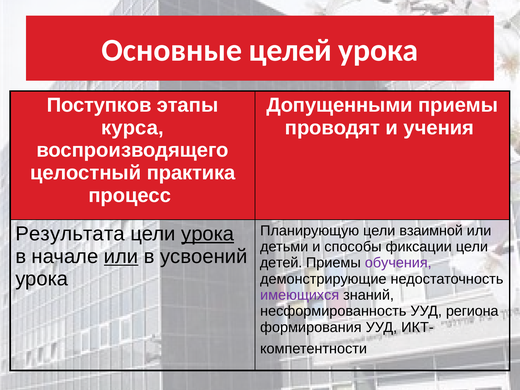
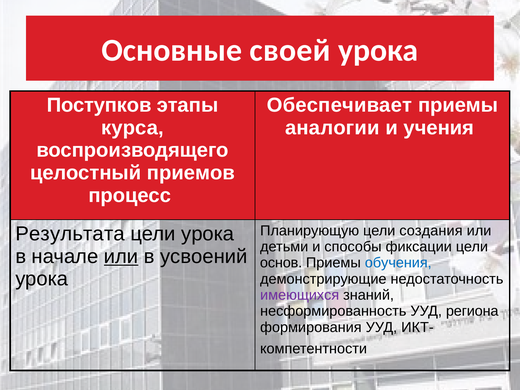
целей: целей -> своей
Допущенными: Допущенными -> Обеспечивает
проводят: проводят -> аналогии
практика: практика -> приемов
взаимной: взаимной -> создания
урока at (208, 234) underline: present -> none
детей: детей -> основ
обучения colour: purple -> blue
